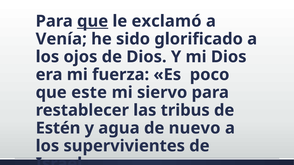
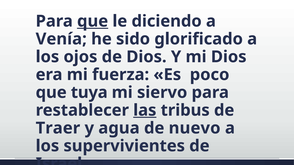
exclamó: exclamó -> diciendo
este: este -> tuya
las underline: none -> present
Estén: Estén -> Traer
